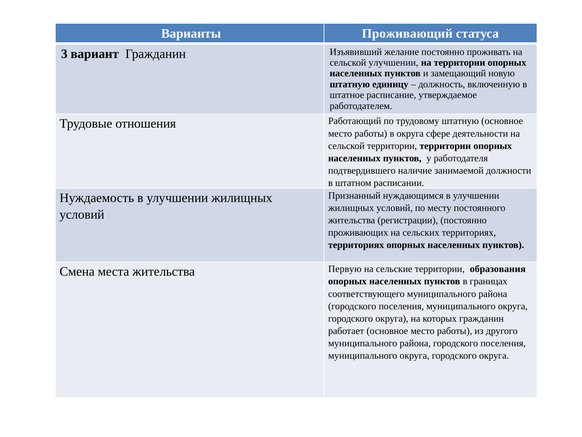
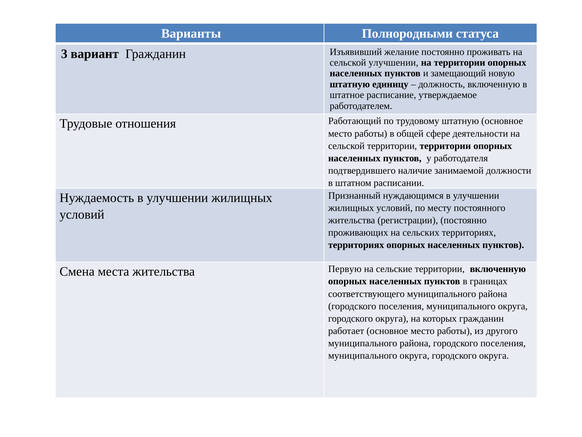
Проживающий: Проживающий -> Полнородными
в округа: округа -> общей
территории образования: образования -> включенную
